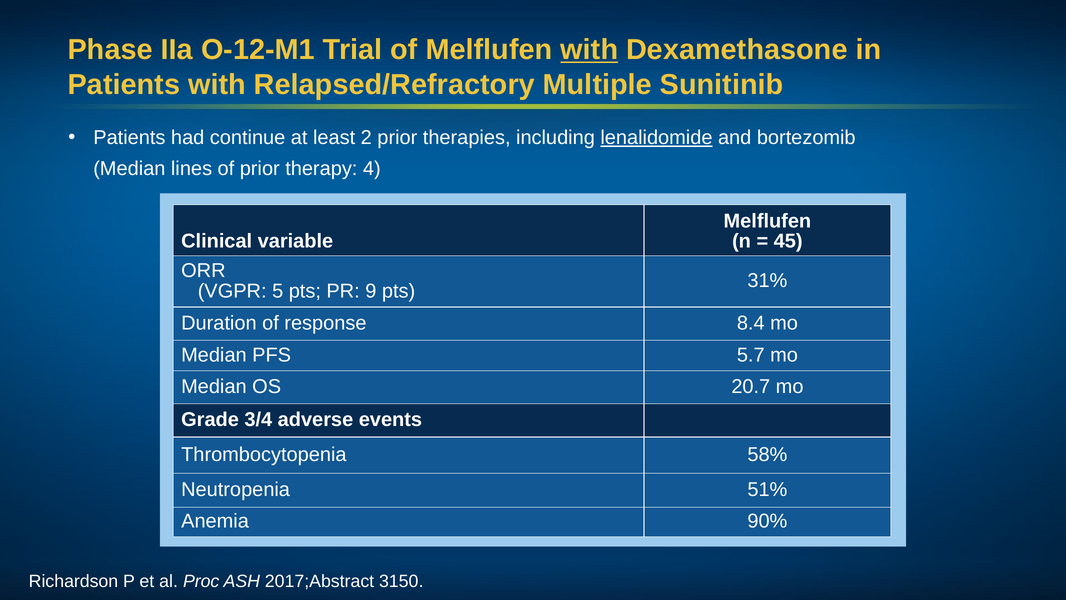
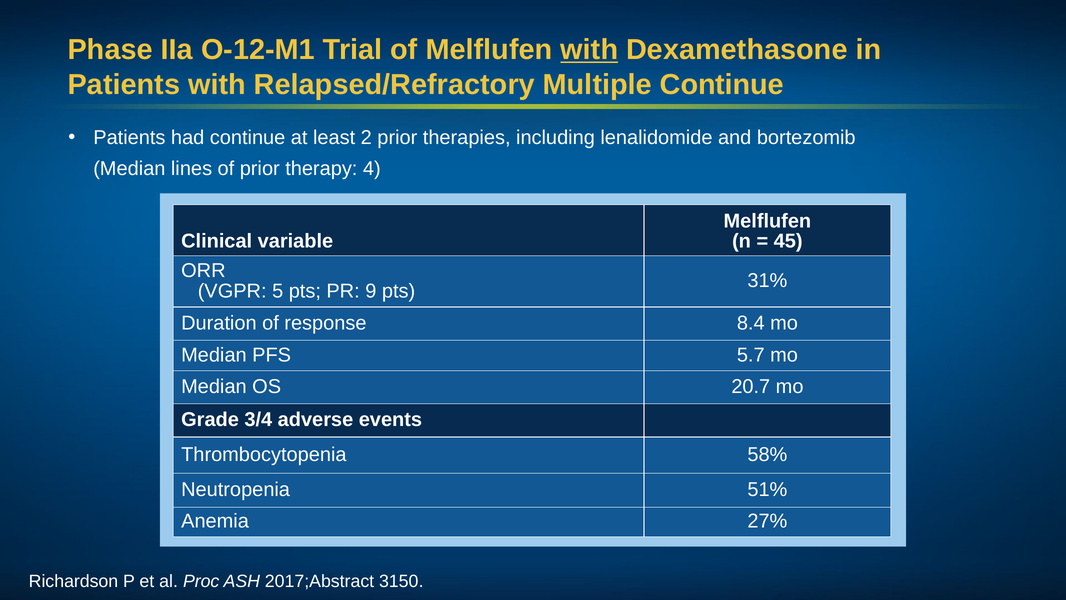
Multiple Sunitinib: Sunitinib -> Continue
lenalidomide underline: present -> none
90%: 90% -> 27%
